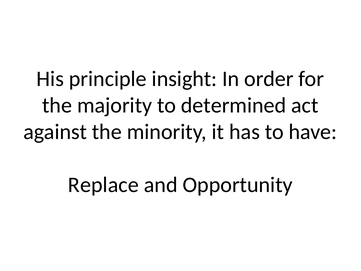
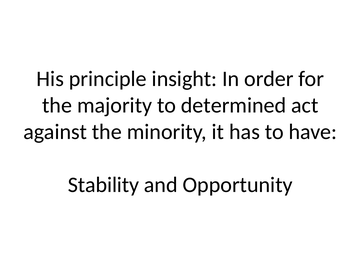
Replace: Replace -> Stability
